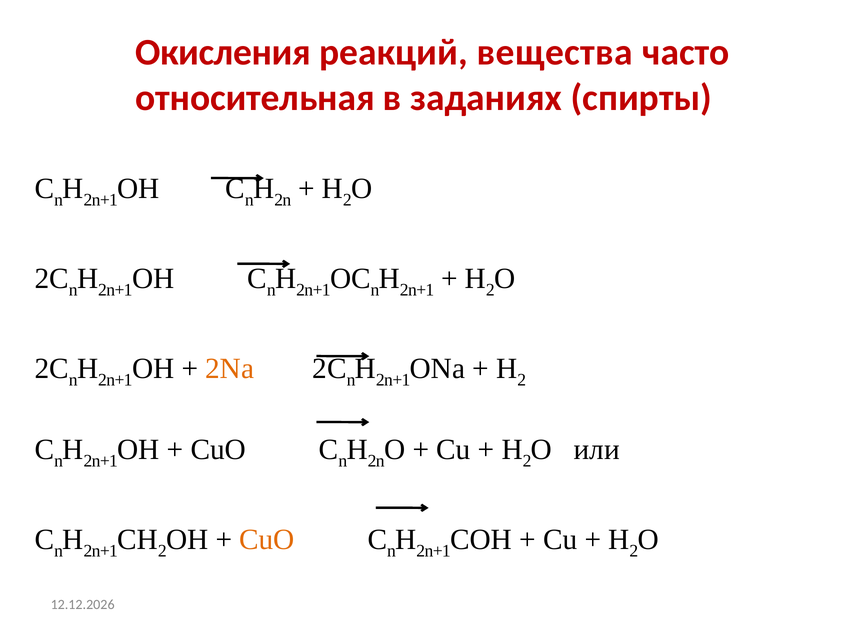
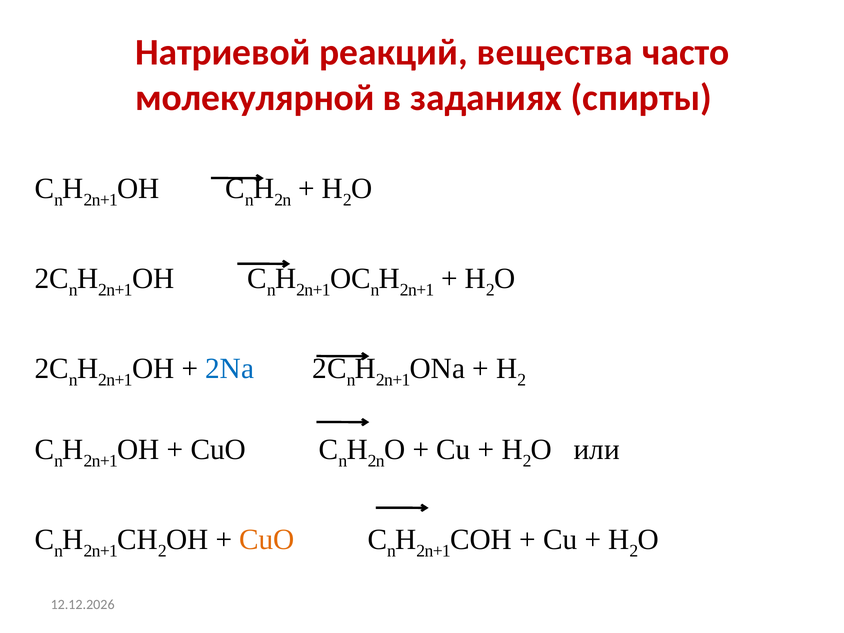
Окисления: Окисления -> Натриевой
относительная: относительная -> молекулярной
2Na colour: orange -> blue
